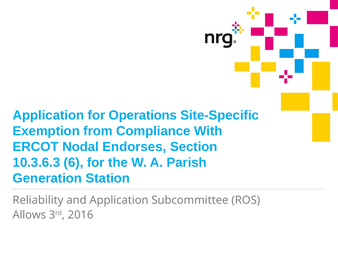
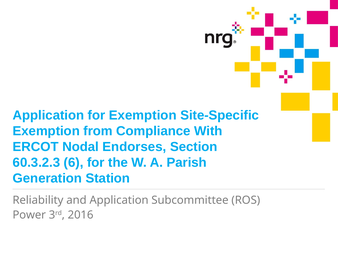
for Operations: Operations -> Exemption
10.3.6.3: 10.3.6.3 -> 60.3.2.3
Allows: Allows -> Power
